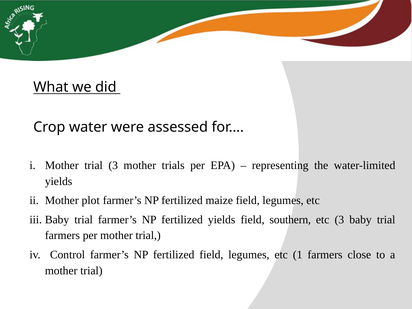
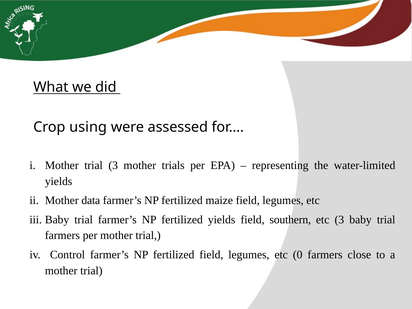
water: water -> using
plot: plot -> data
1: 1 -> 0
